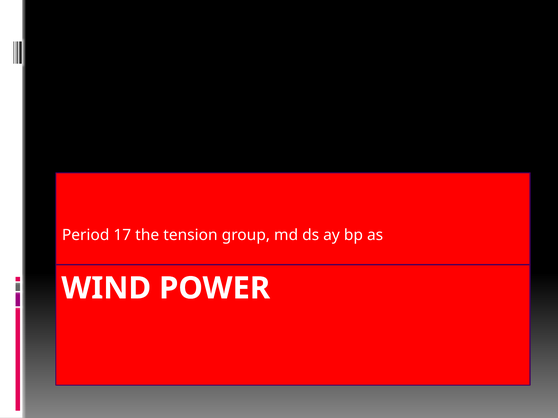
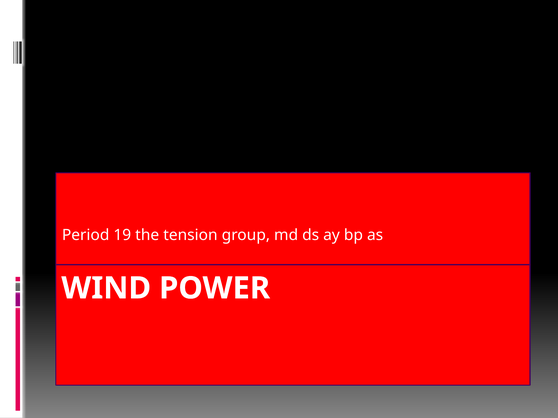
17: 17 -> 19
